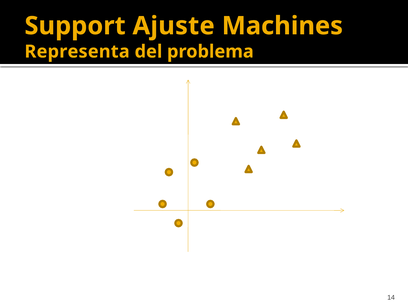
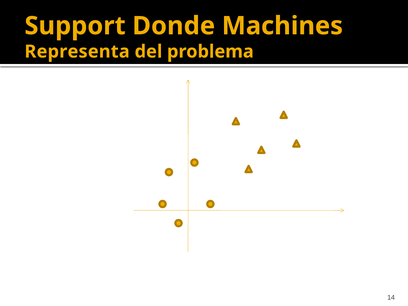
Ajuste: Ajuste -> Donde
